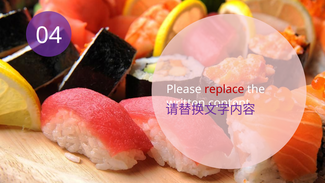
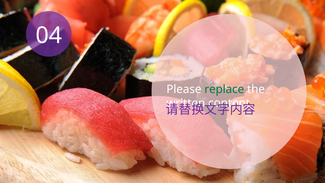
replace colour: red -> green
